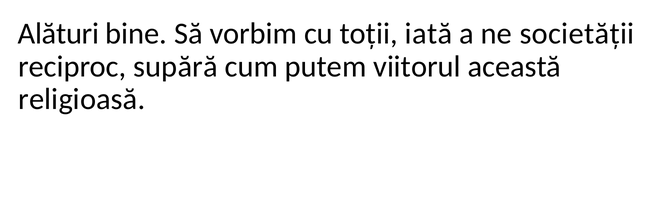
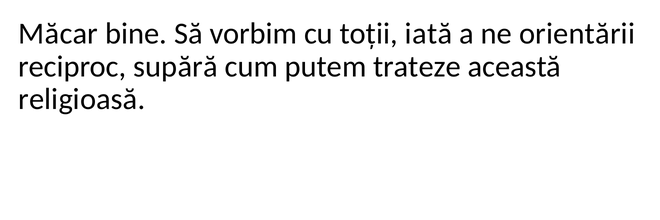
Alături: Alături -> Măcar
societății: societății -> orientării
viitorul: viitorul -> trateze
